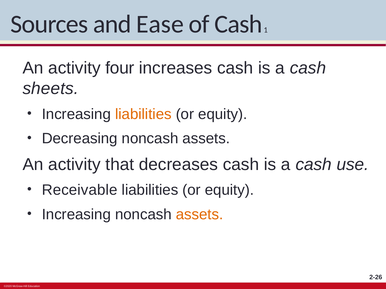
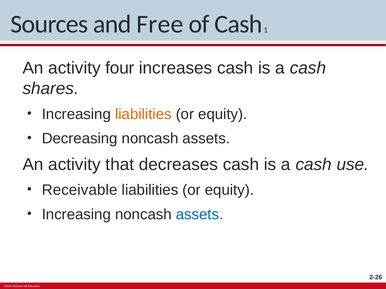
Ease: Ease -> Free
sheets: sheets -> shares
assets at (200, 215) colour: orange -> blue
